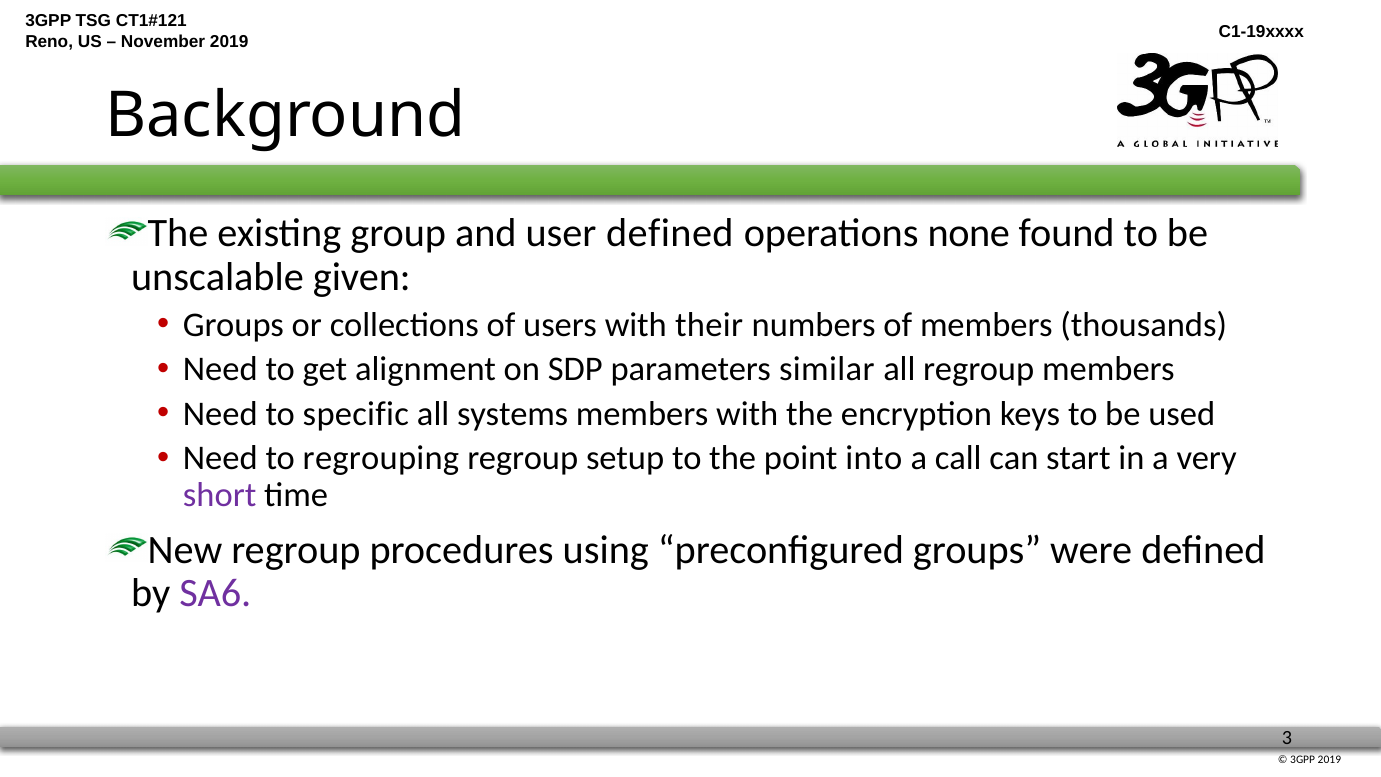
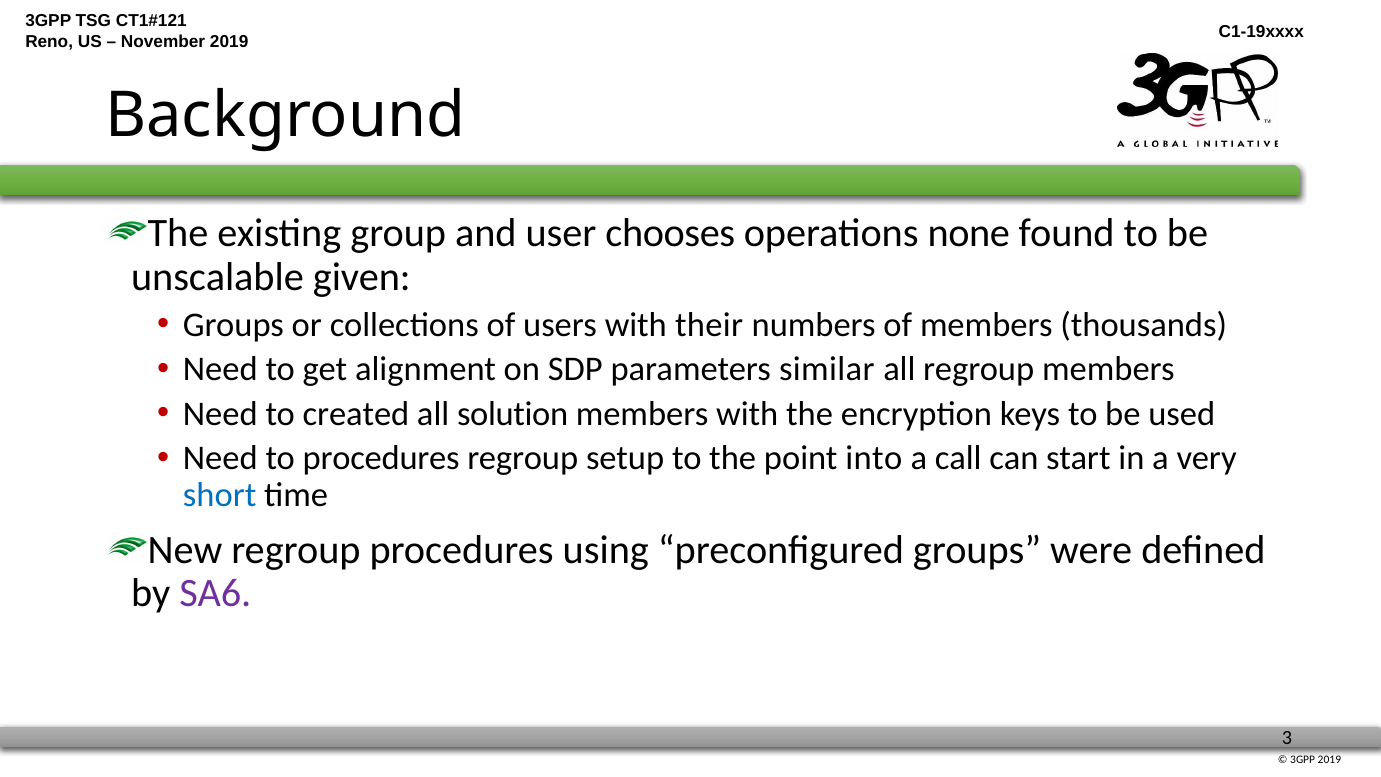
user defined: defined -> chooses
specific: specific -> created
systems: systems -> solution
to regrouping: regrouping -> procedures
short colour: purple -> blue
